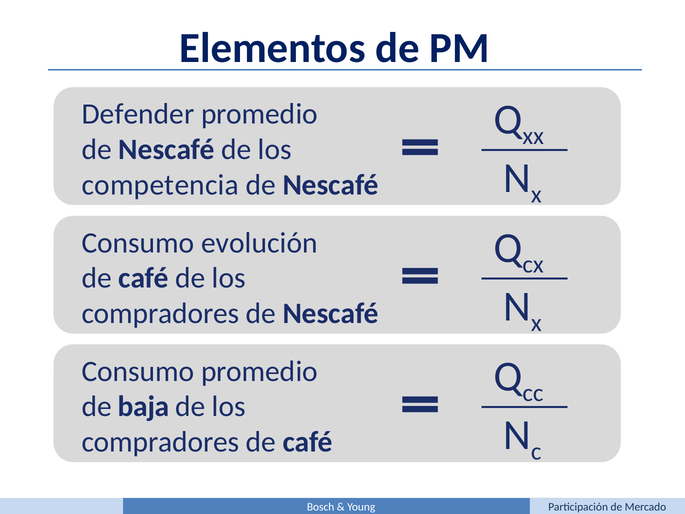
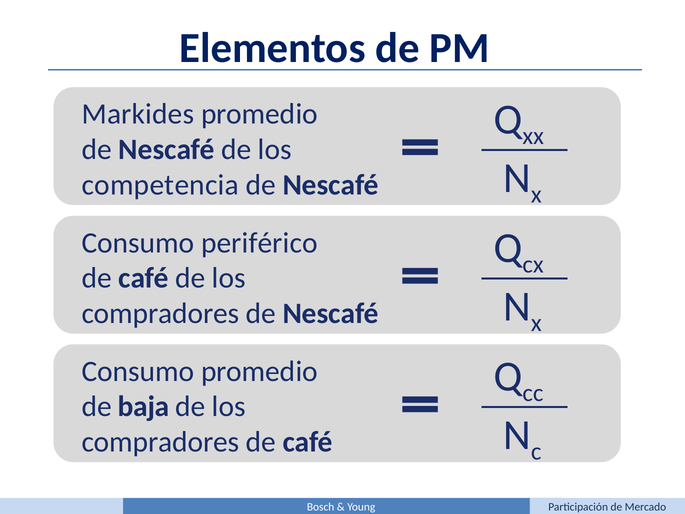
Defender: Defender -> Markides
evolución: evolución -> periférico
